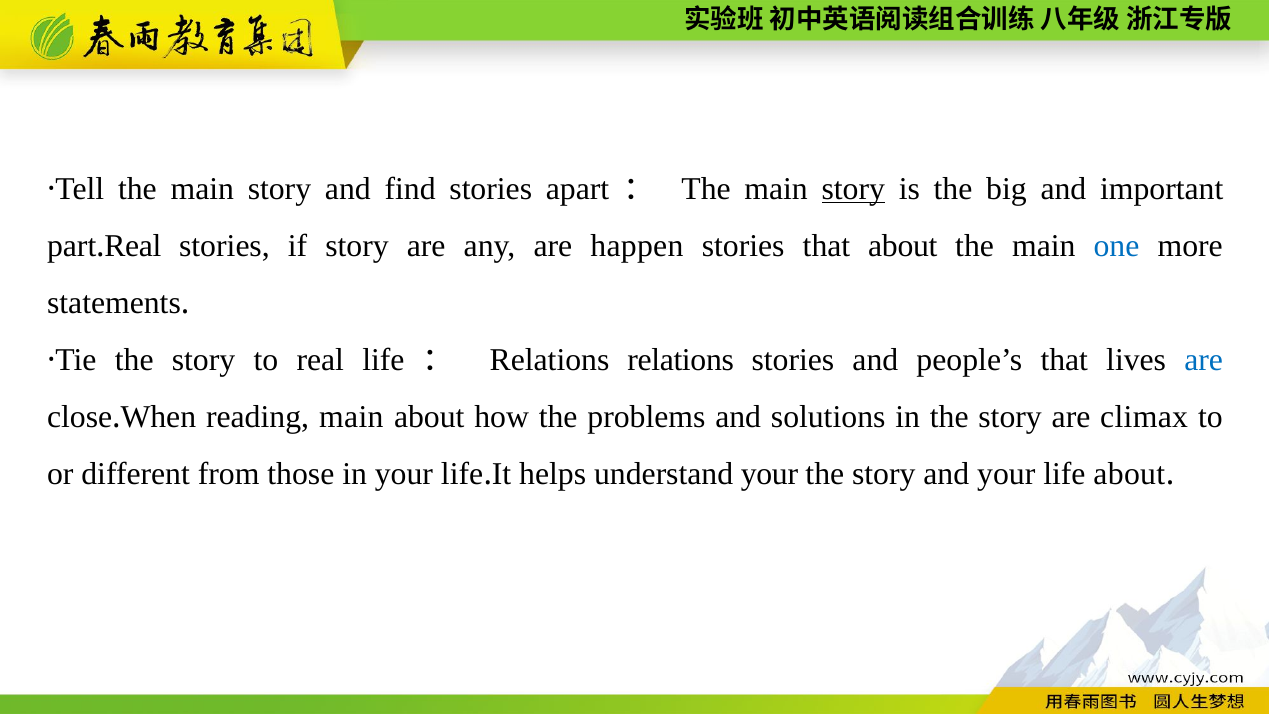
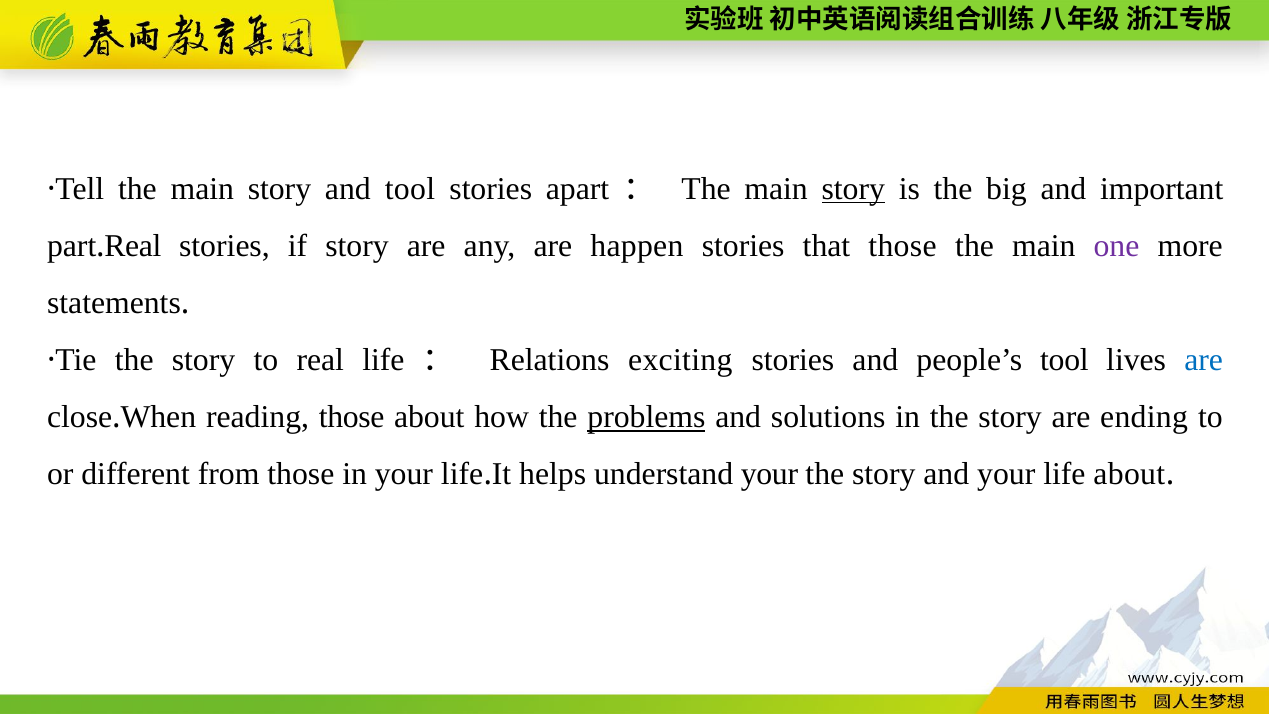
and find: find -> tool
that about: about -> those
one colour: blue -> purple
Relations relations: relations -> exciting
people’s that: that -> tool
reading main: main -> those
problems underline: none -> present
climax: climax -> ending
